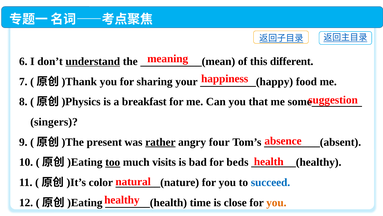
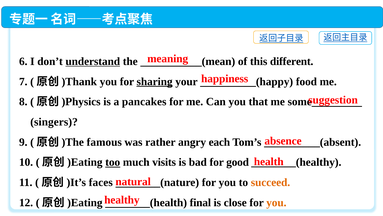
sharing underline: none -> present
breakfast: breakfast -> pancakes
present: present -> famous
rather underline: present -> none
four: four -> each
beds: beds -> good
color: color -> faces
succeed colour: blue -> orange
time: time -> final
